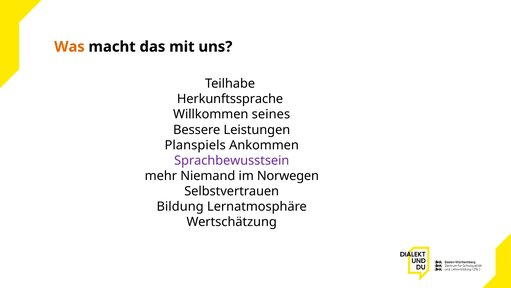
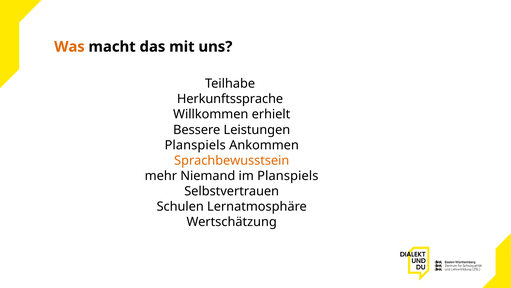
seines: seines -> erhielt
Sprachbewusstsein colour: purple -> orange
im Norwegen: Norwegen -> Planspiels
Bildung: Bildung -> Schulen
